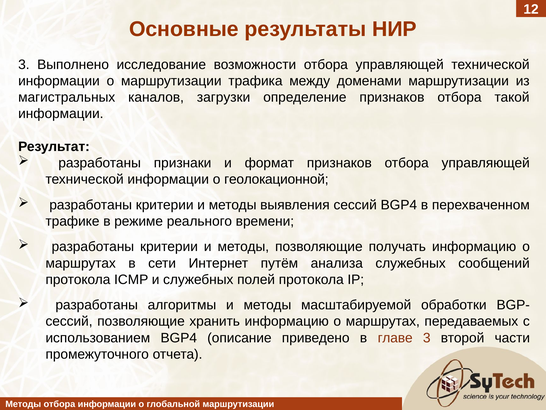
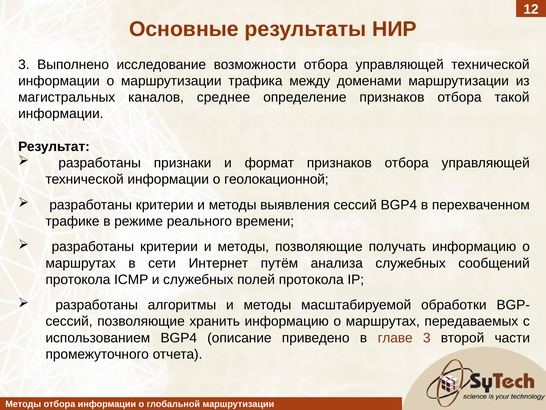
загрузки: загрузки -> среднее
